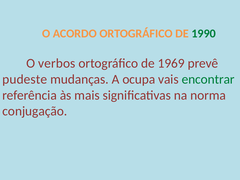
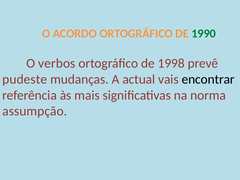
1969: 1969 -> 1998
ocupa: ocupa -> actual
encontrar colour: green -> black
conjugação: conjugação -> assumpção
